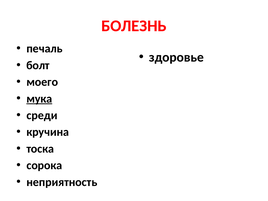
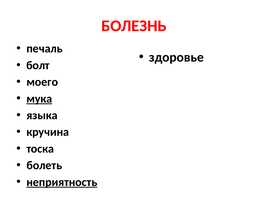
среди: среди -> языка
сорока: сорока -> болеть
неприятность underline: none -> present
